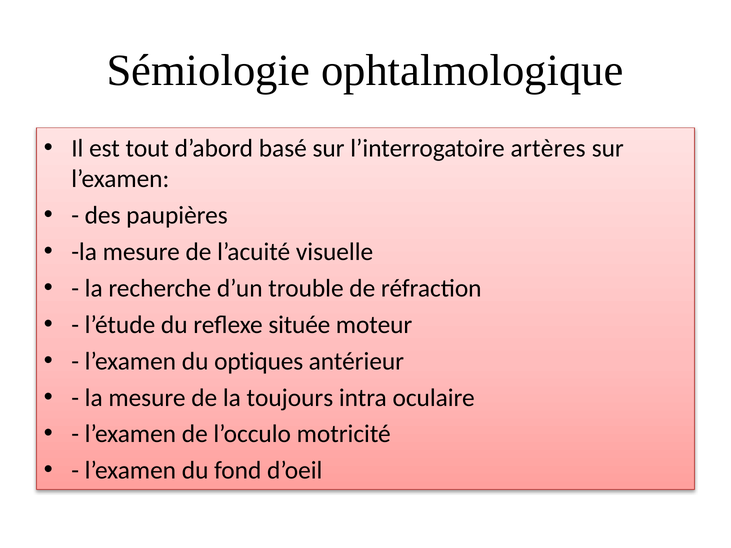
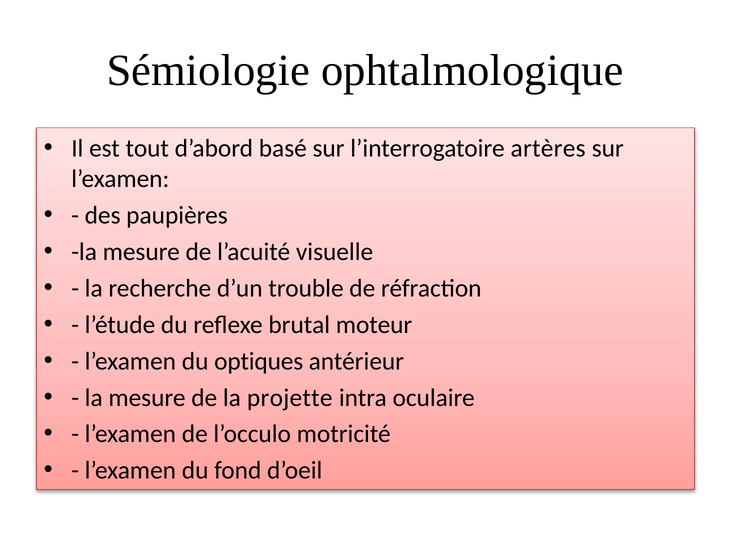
située: située -> brutal
toujours: toujours -> projette
